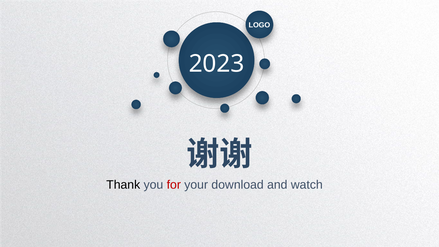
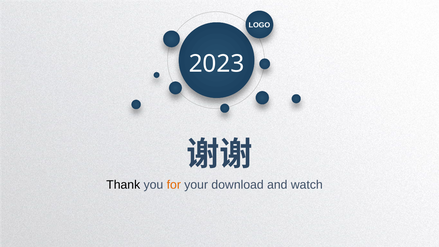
for colour: red -> orange
